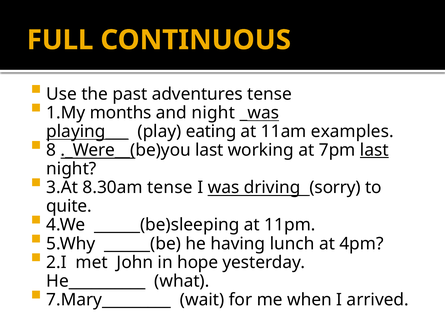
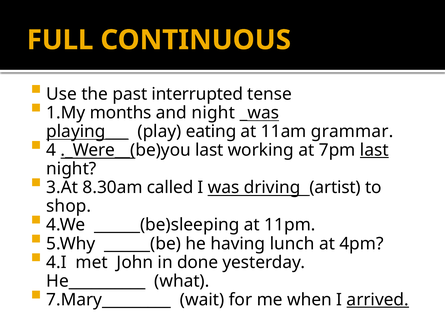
adventures: adventures -> interrupted
examples: examples -> grammar
8: 8 -> 4
8.30am tense: tense -> called
sorry: sorry -> artist
quite: quite -> shop
2.I: 2.I -> 4.I
hope: hope -> done
arrived underline: none -> present
